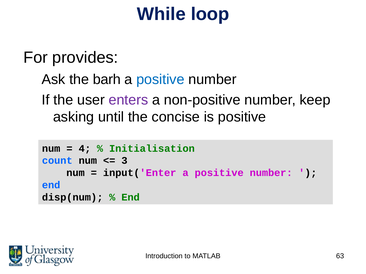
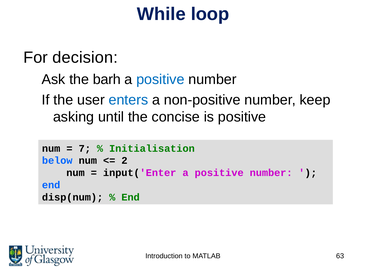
provides: provides -> decision
enters colour: purple -> blue
4: 4 -> 7
count: count -> below
3: 3 -> 2
